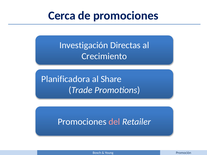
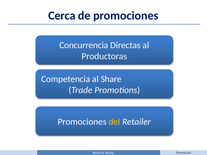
Investigación: Investigación -> Concurrencia
Crecimiento: Crecimiento -> Productoras
Planificadora: Planificadora -> Competencia
del colour: pink -> yellow
